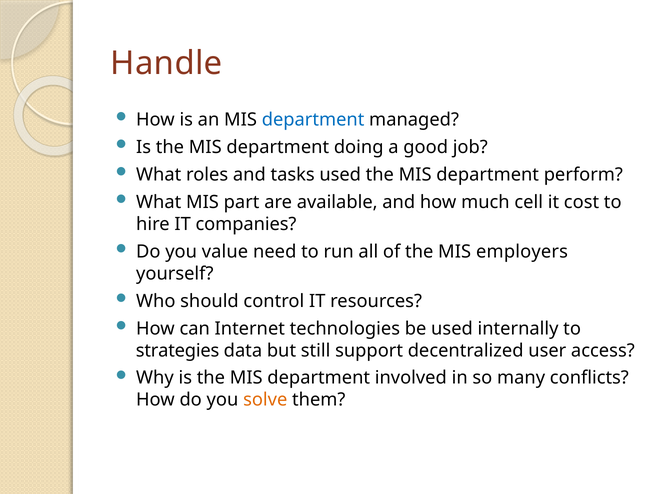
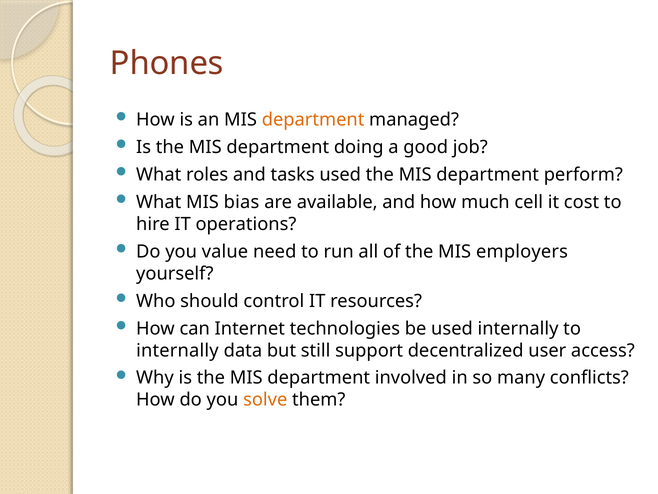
Handle: Handle -> Phones
department at (313, 120) colour: blue -> orange
part: part -> bias
companies: companies -> operations
strategies at (178, 350): strategies -> internally
